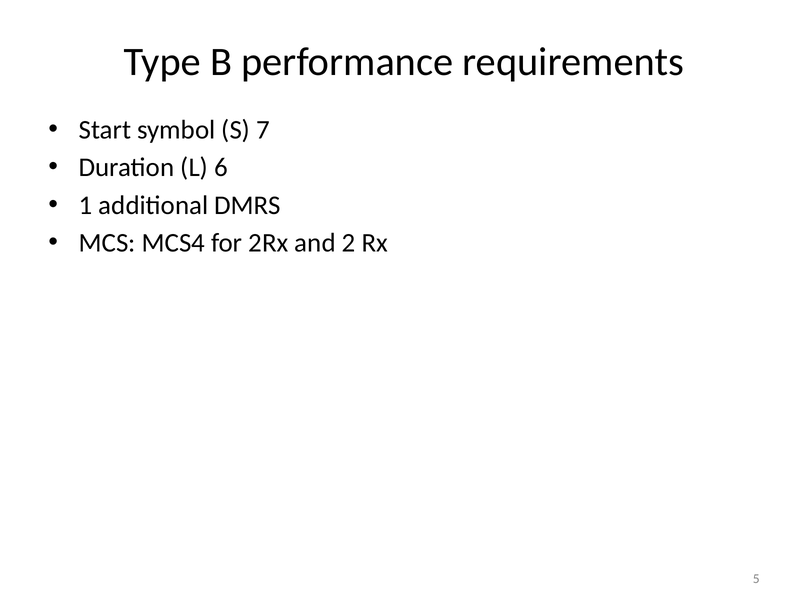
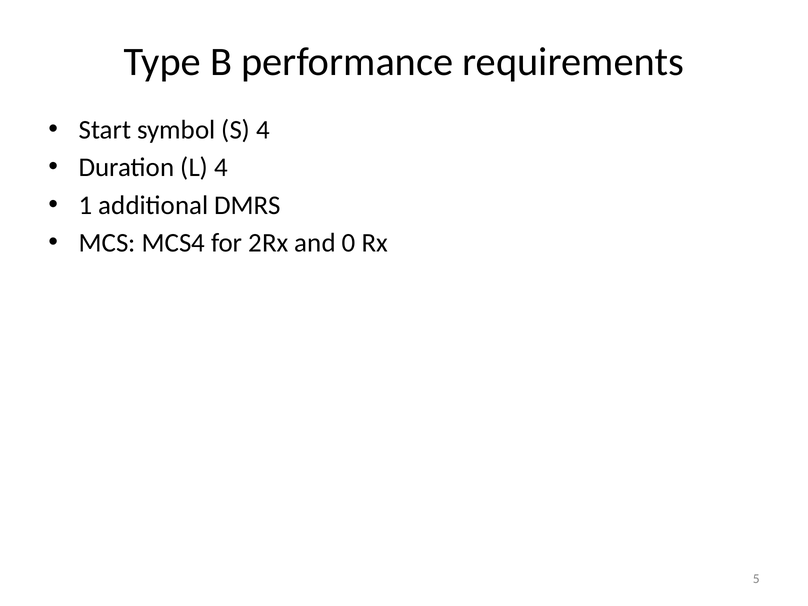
S 7: 7 -> 4
L 6: 6 -> 4
2: 2 -> 0
